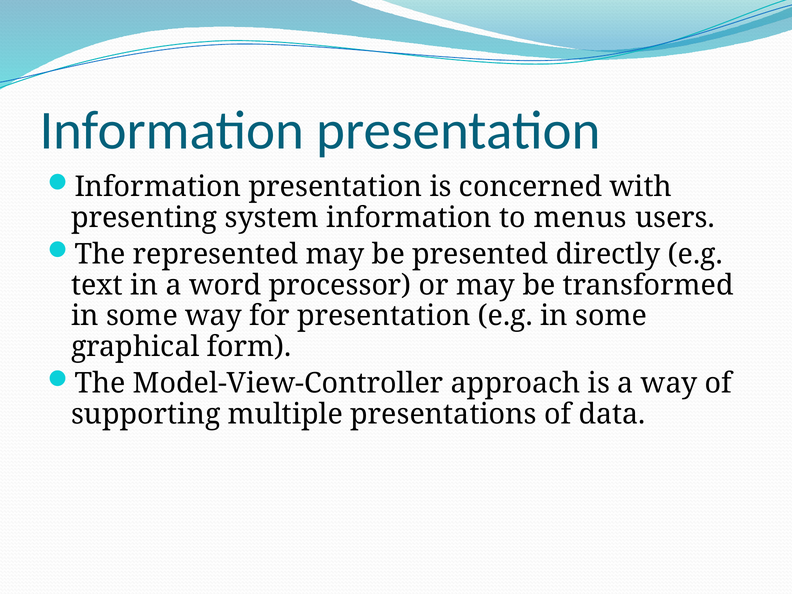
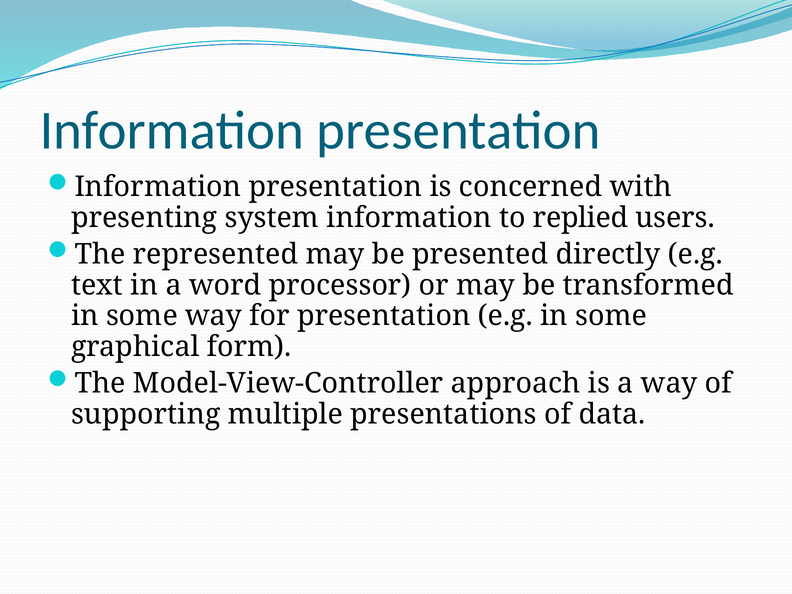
menus: menus -> replied
